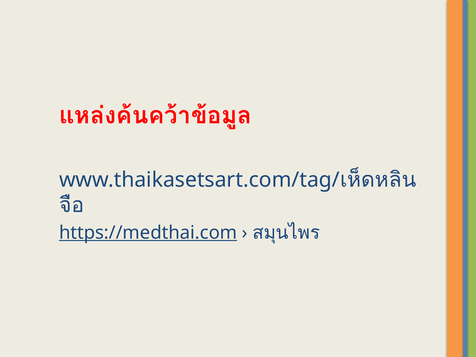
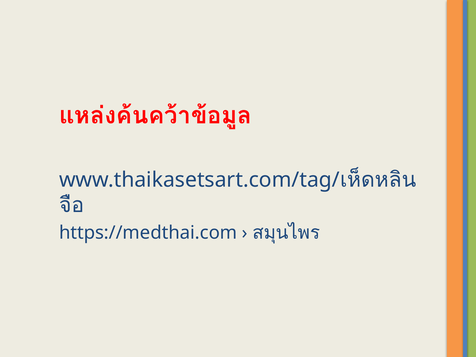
https://medthai.com underline: present -> none
